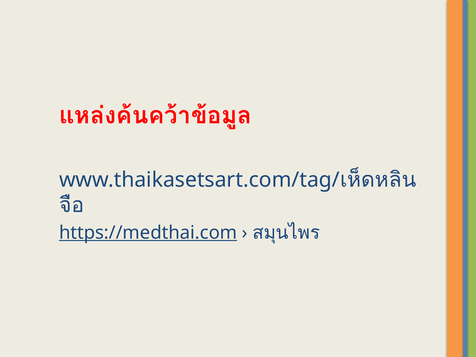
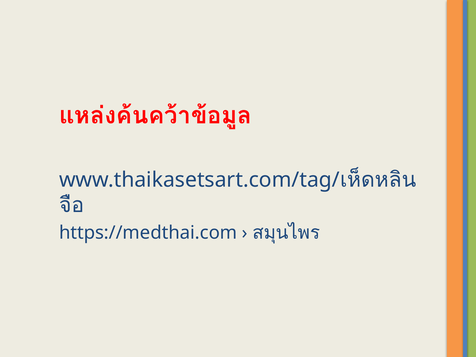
https://medthai.com underline: present -> none
